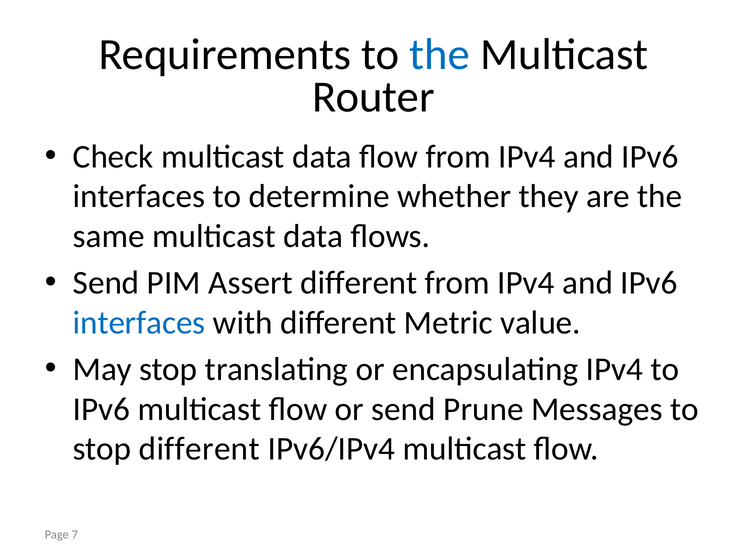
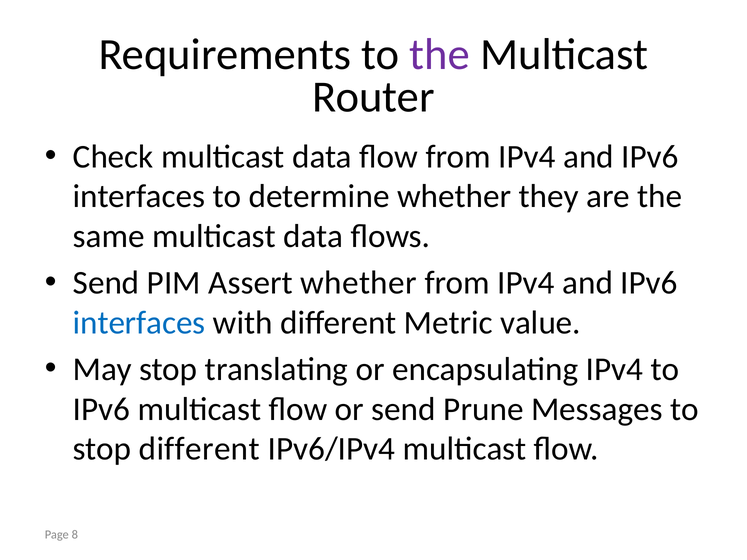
the at (440, 54) colour: blue -> purple
Assert different: different -> whether
7: 7 -> 8
